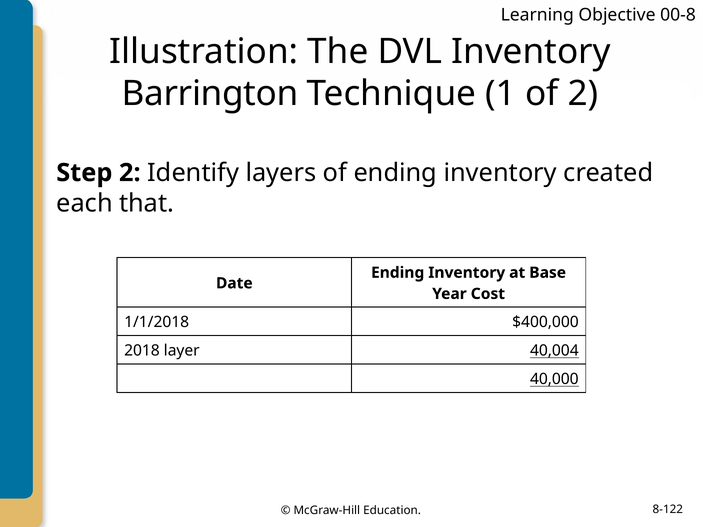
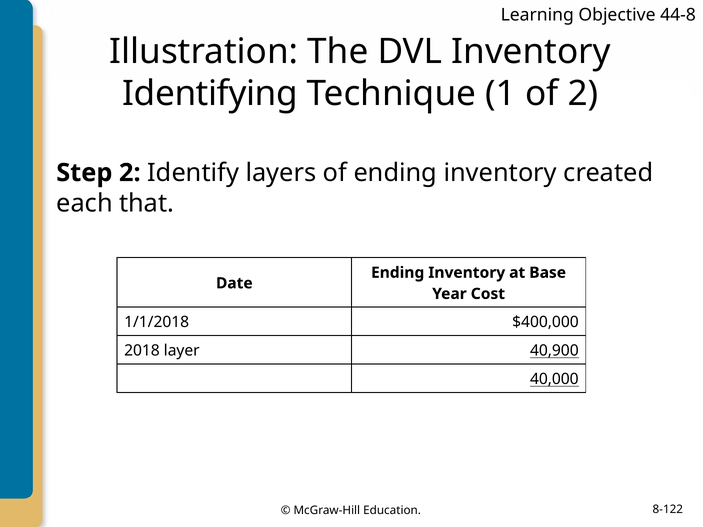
00-8: 00-8 -> 44-8
Barrington: Barrington -> Identifying
40,004: 40,004 -> 40,900
